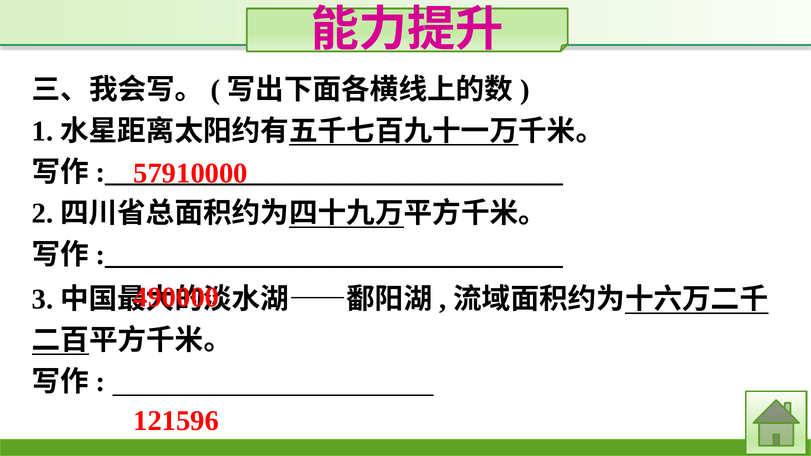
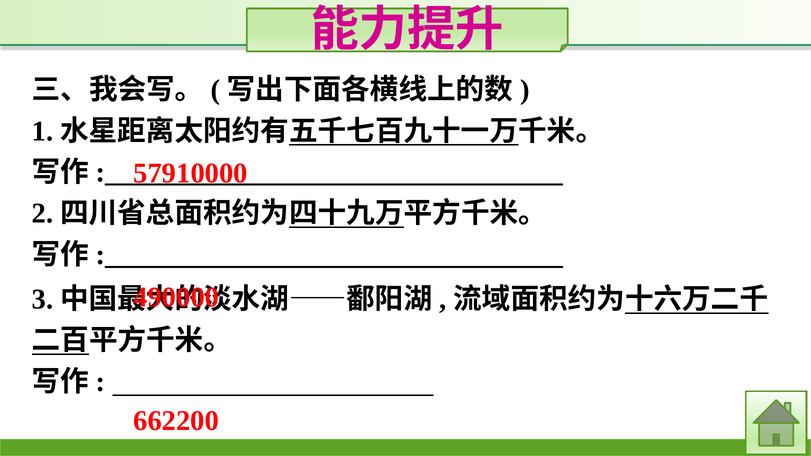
121596: 121596 -> 662200
